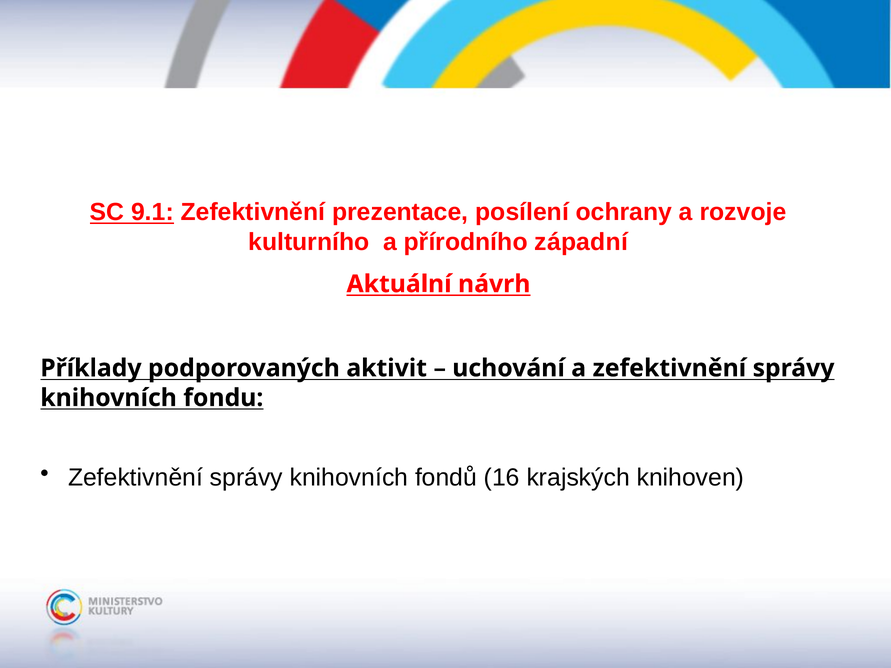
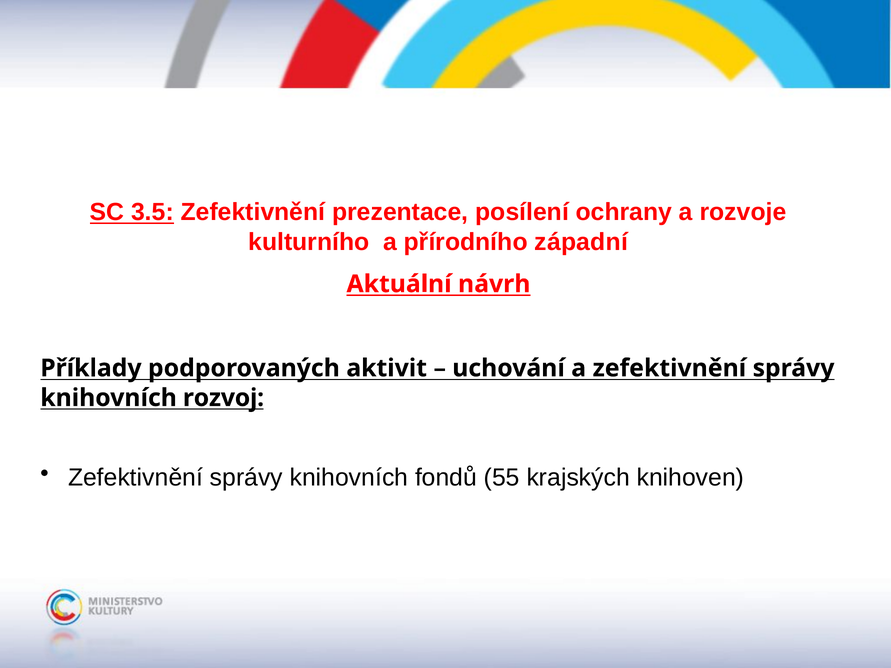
9.1: 9.1 -> 3.5
fondu: fondu -> rozvoj
16: 16 -> 55
